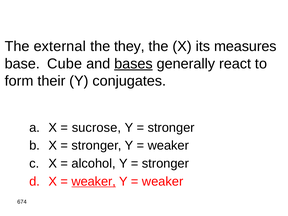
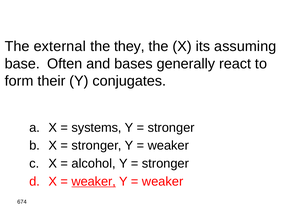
measures: measures -> assuming
Cube: Cube -> Often
bases underline: present -> none
sucrose: sucrose -> systems
